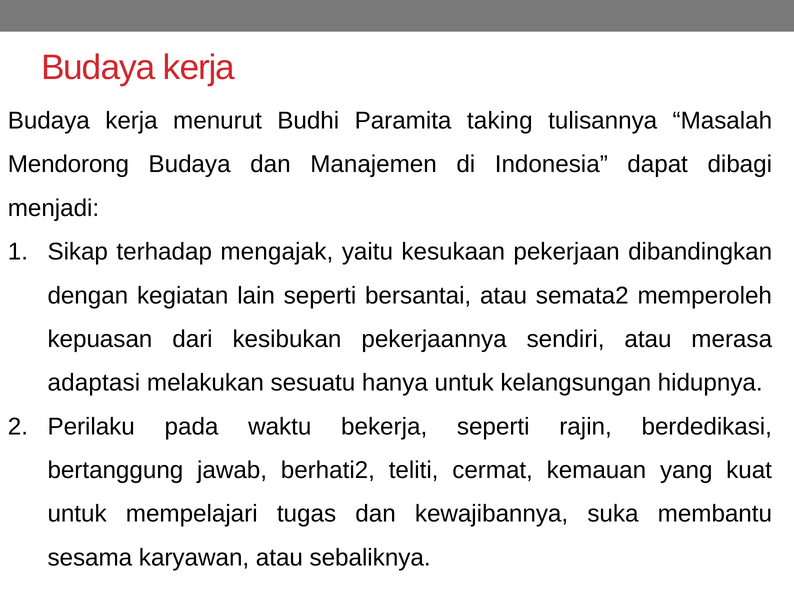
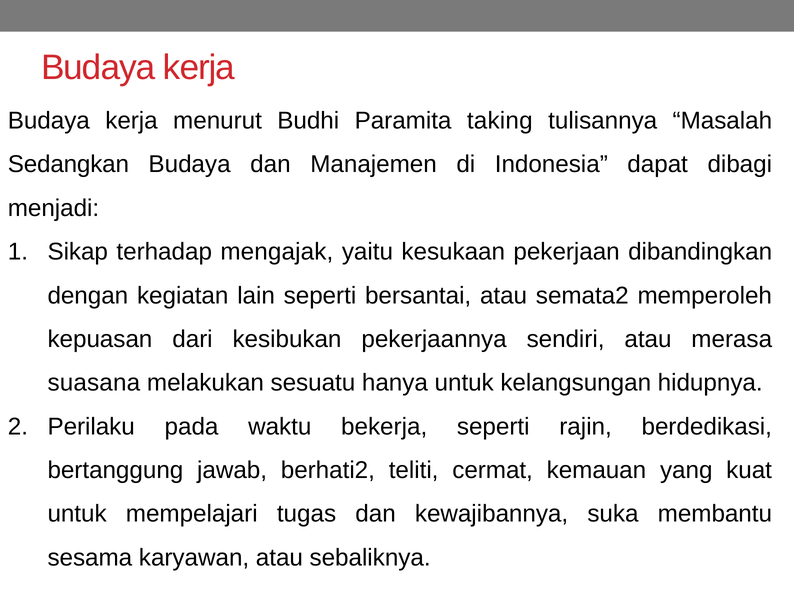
Mendorong: Mendorong -> Sedangkan
adaptasi: adaptasi -> suasana
